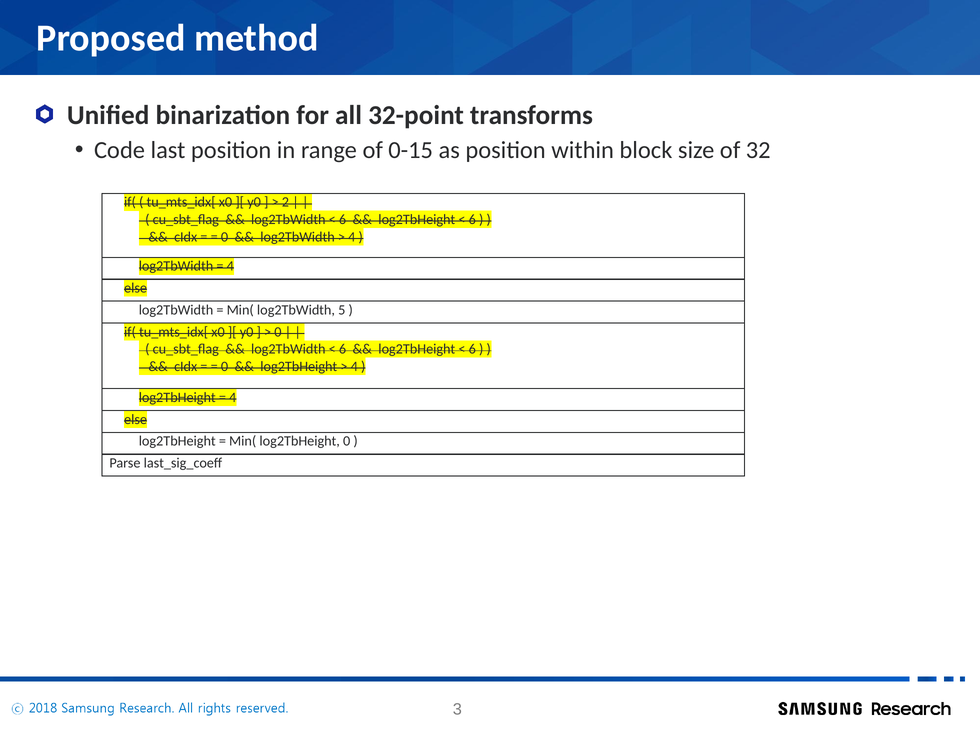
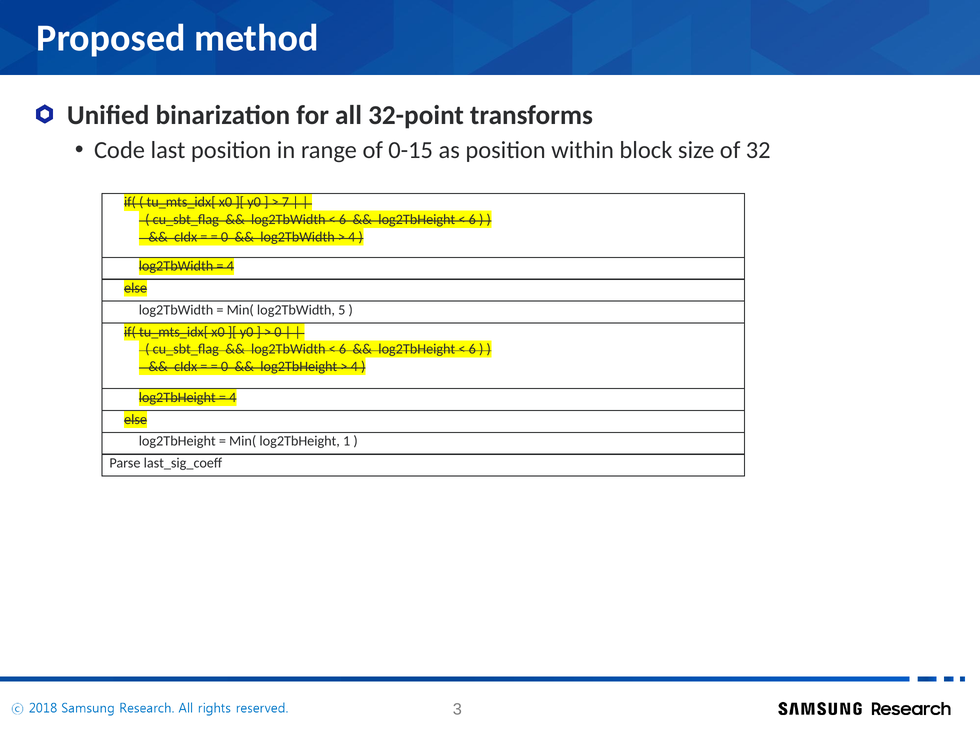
2: 2 -> 7
log2TbHeight 0: 0 -> 1
